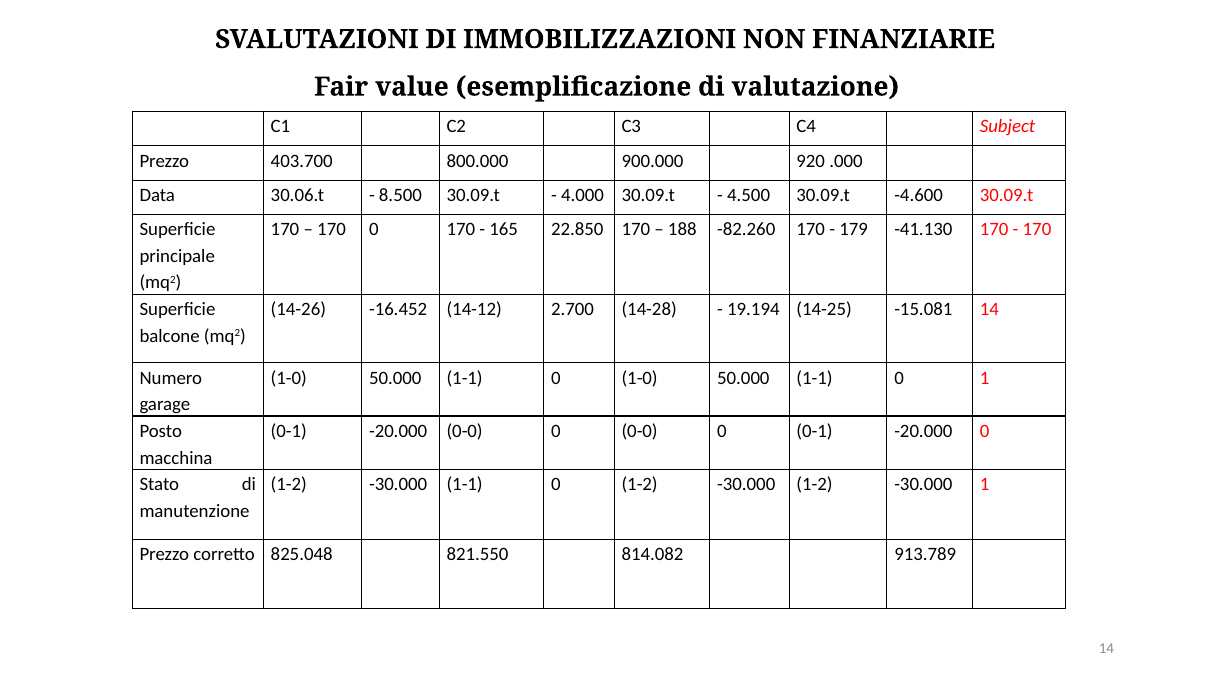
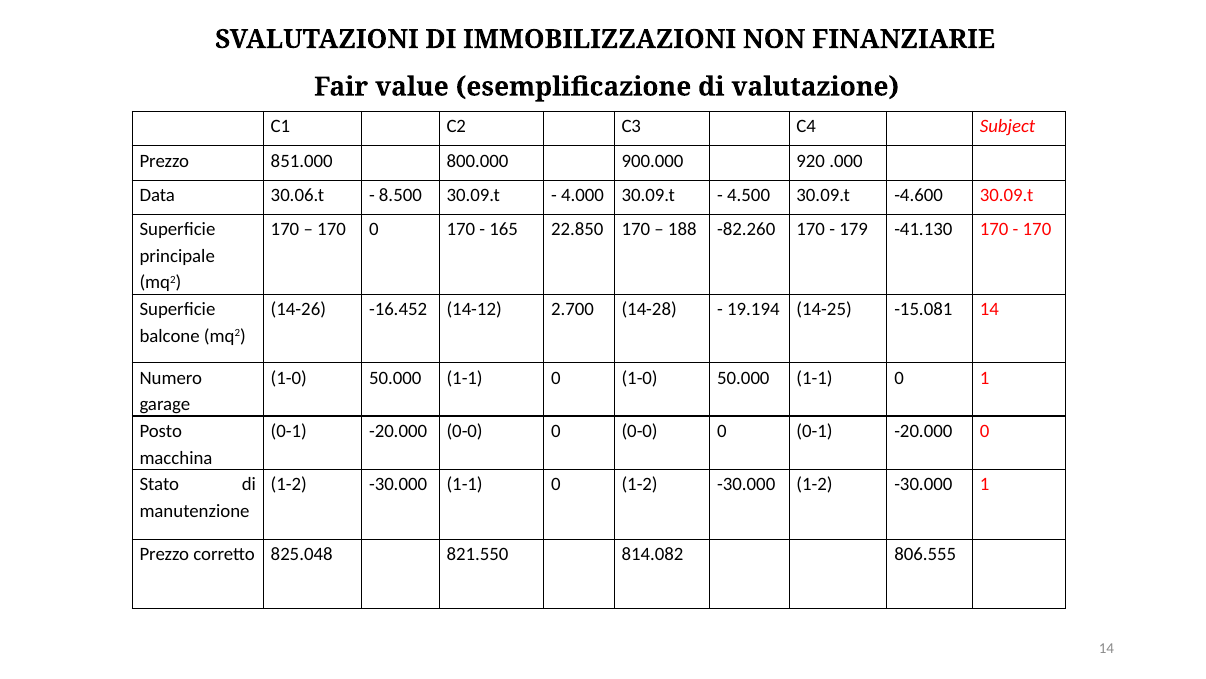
403.700: 403.700 -> 851.000
913.789: 913.789 -> 806.555
